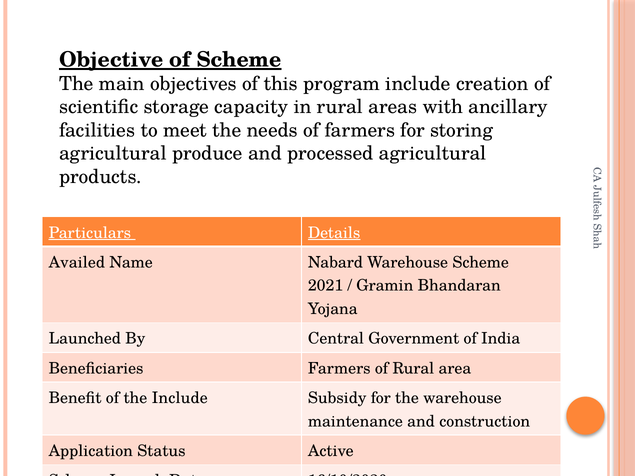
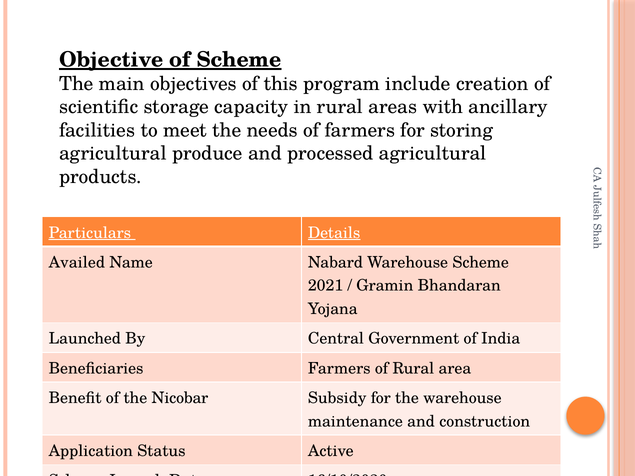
the Include: Include -> Nicobar
